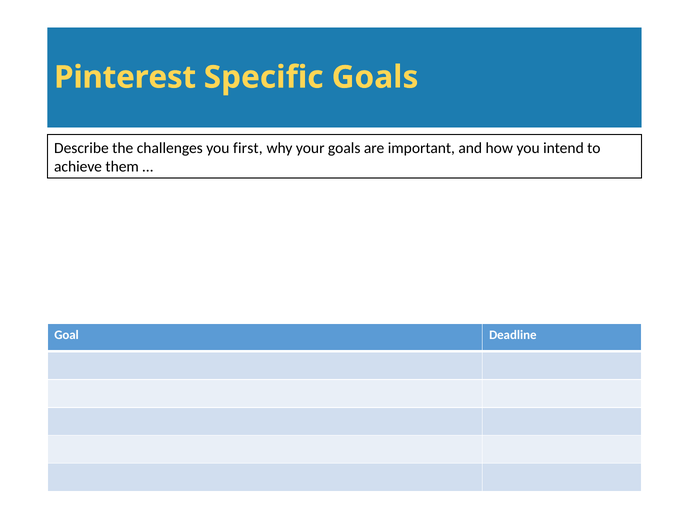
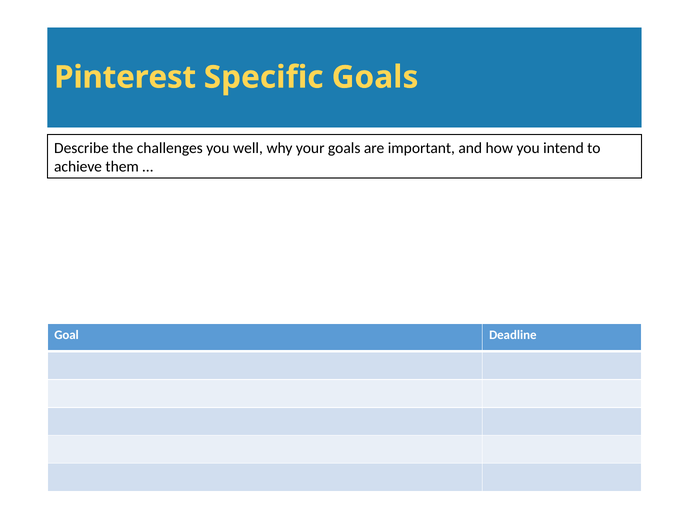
first: first -> well
